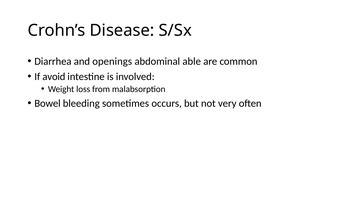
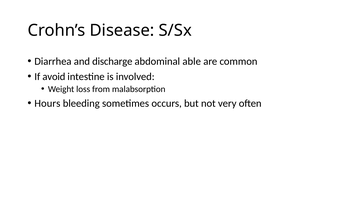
openings: openings -> discharge
Bowel: Bowel -> Hours
